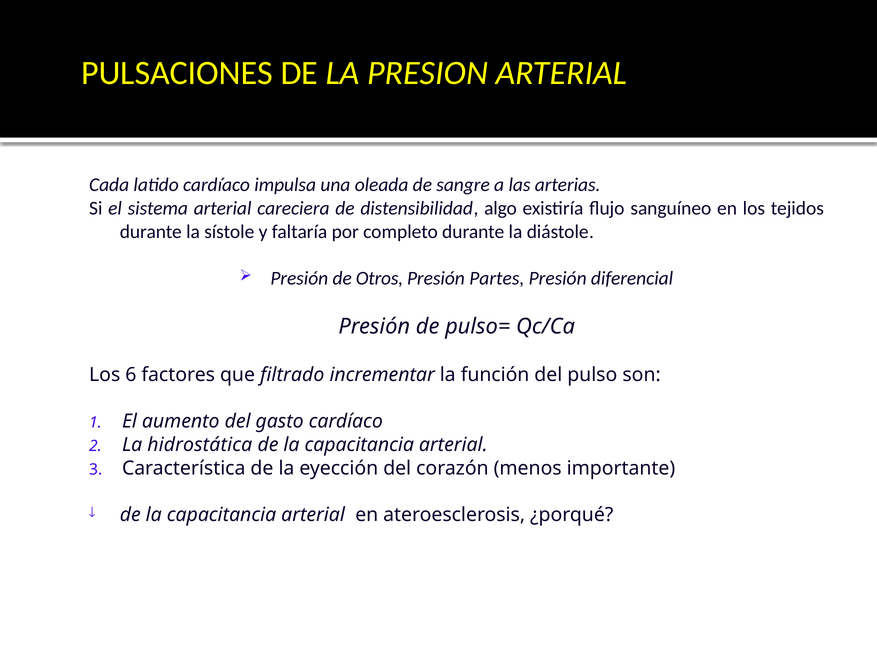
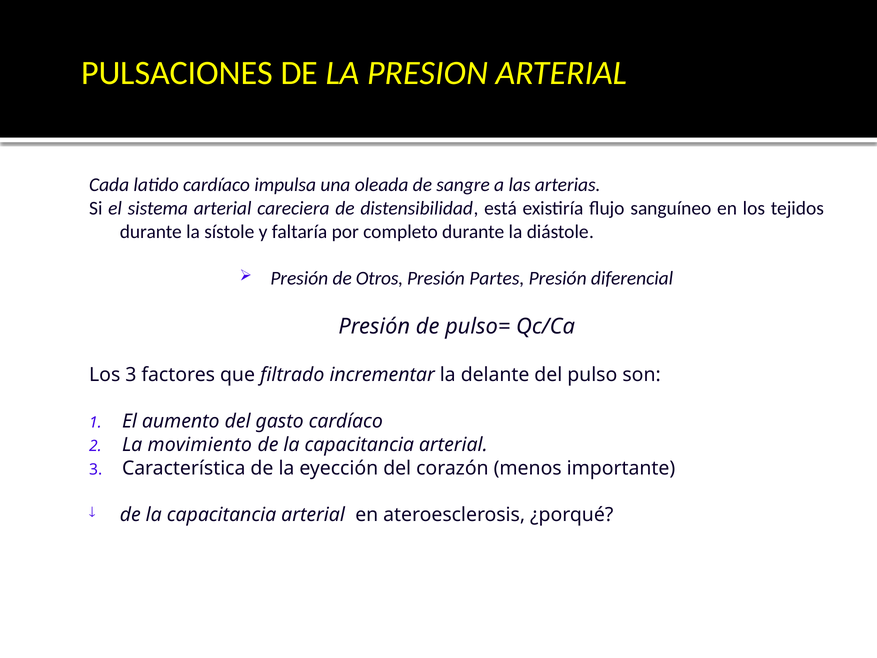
algo: algo -> está
Los 6: 6 -> 3
función: función -> delante
hidrostática: hidrostática -> movimiento
